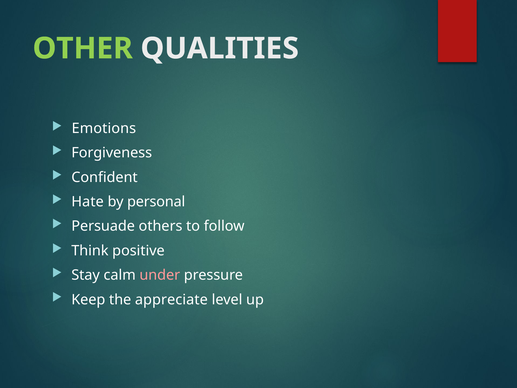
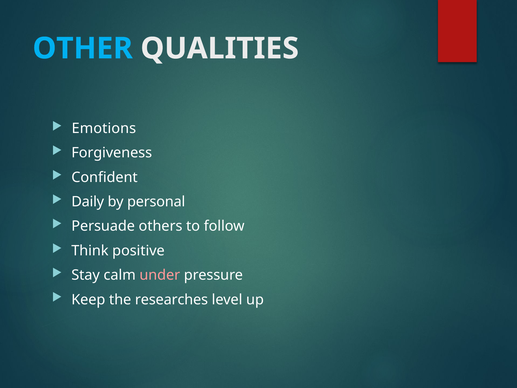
OTHER colour: light green -> light blue
Hate: Hate -> Daily
appreciate: appreciate -> researches
